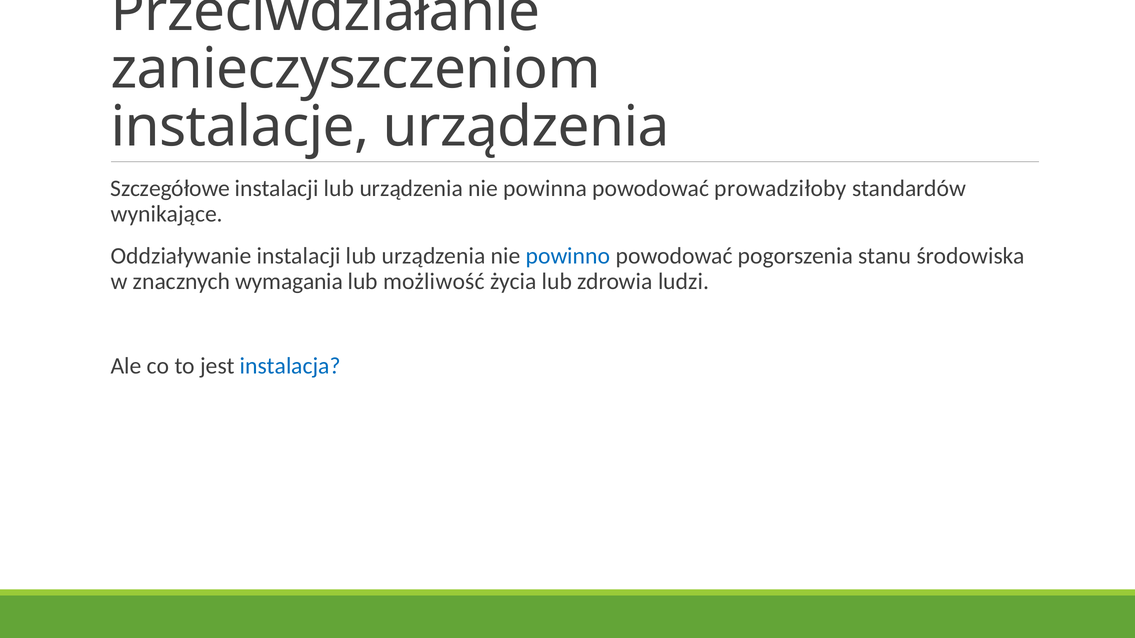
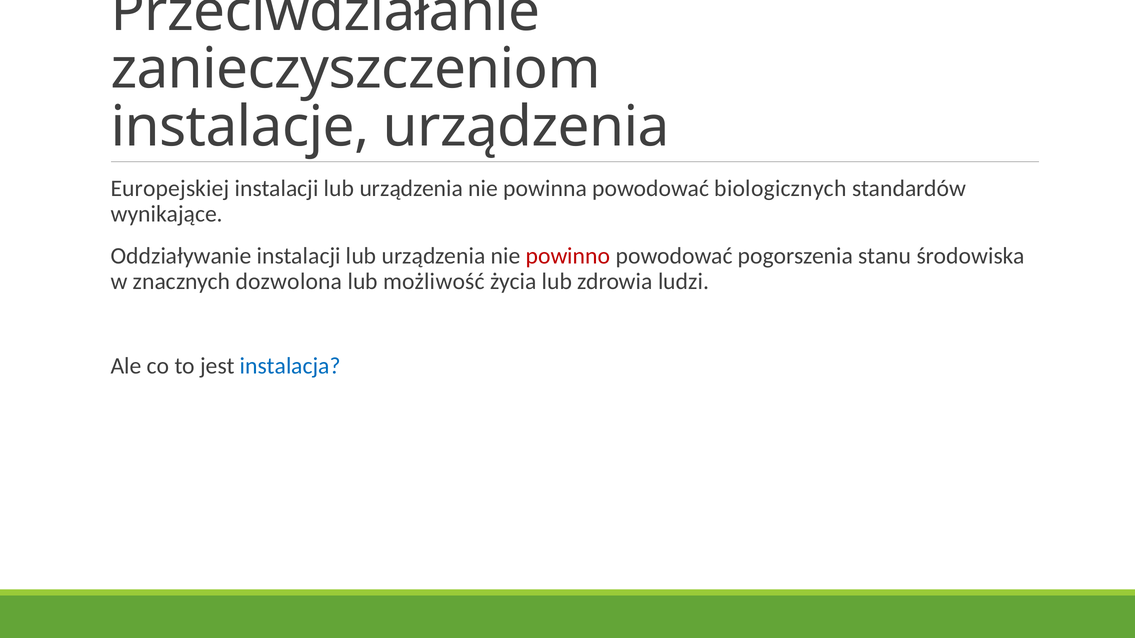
Szczegółowe: Szczegółowe -> Europejskiej
prowadziłoby: prowadziłoby -> biologicznych
powinno colour: blue -> red
wymagania: wymagania -> dozwolona
